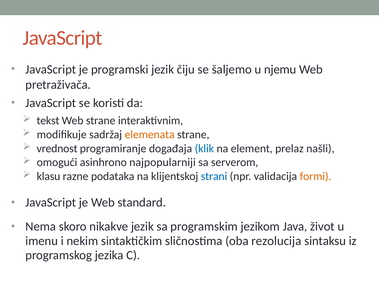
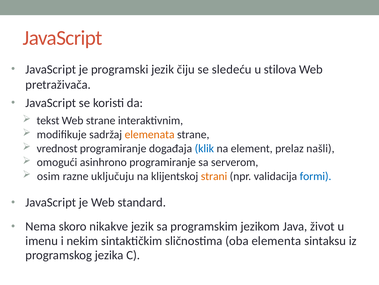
šaljemo: šaljemo -> sledeću
njemu: njemu -> stilova
asinhrono najpopularniji: najpopularniji -> programiranje
klasu: klasu -> osim
podataka: podataka -> uključuju
strani colour: blue -> orange
formi colour: orange -> blue
rezolucija: rezolucija -> elementa
